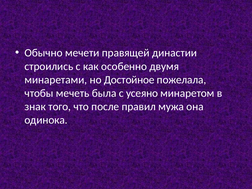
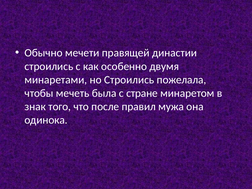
но Достойное: Достойное -> Строились
усеяно: усеяно -> стране
